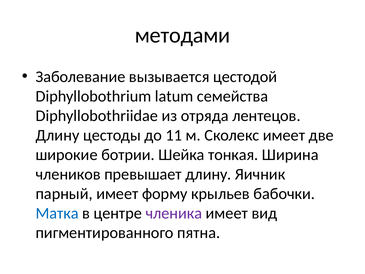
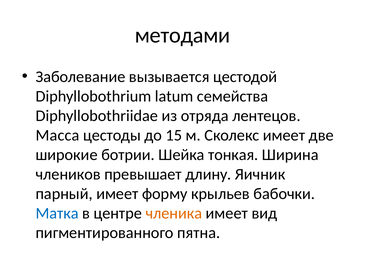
Длину at (58, 135): Длину -> Масса
11: 11 -> 15
членика colour: purple -> orange
